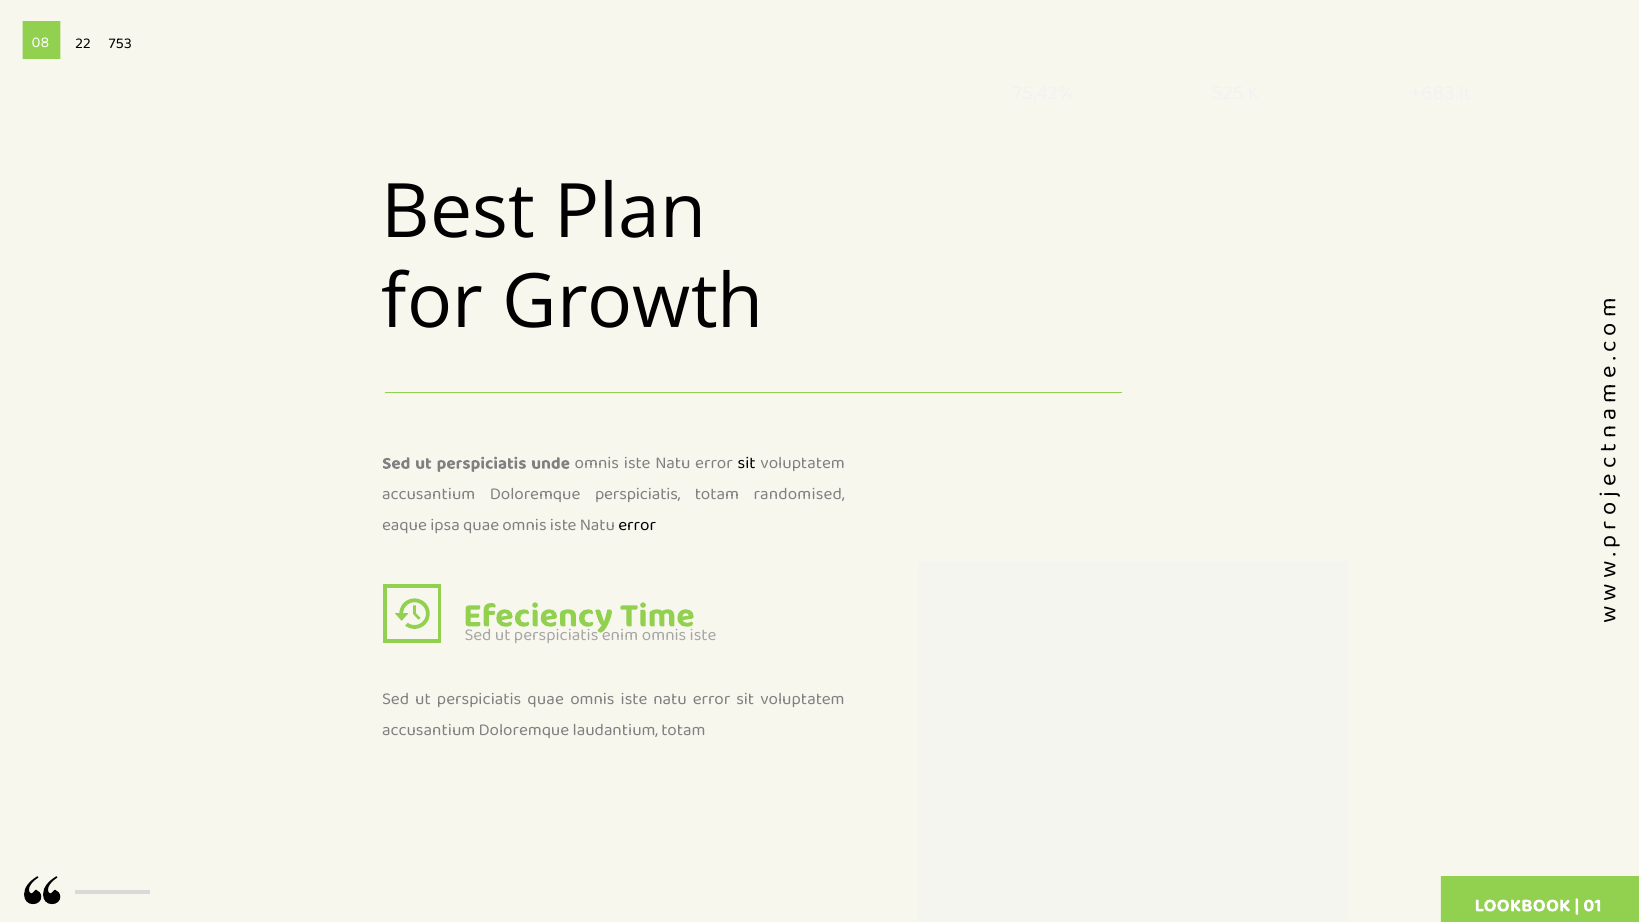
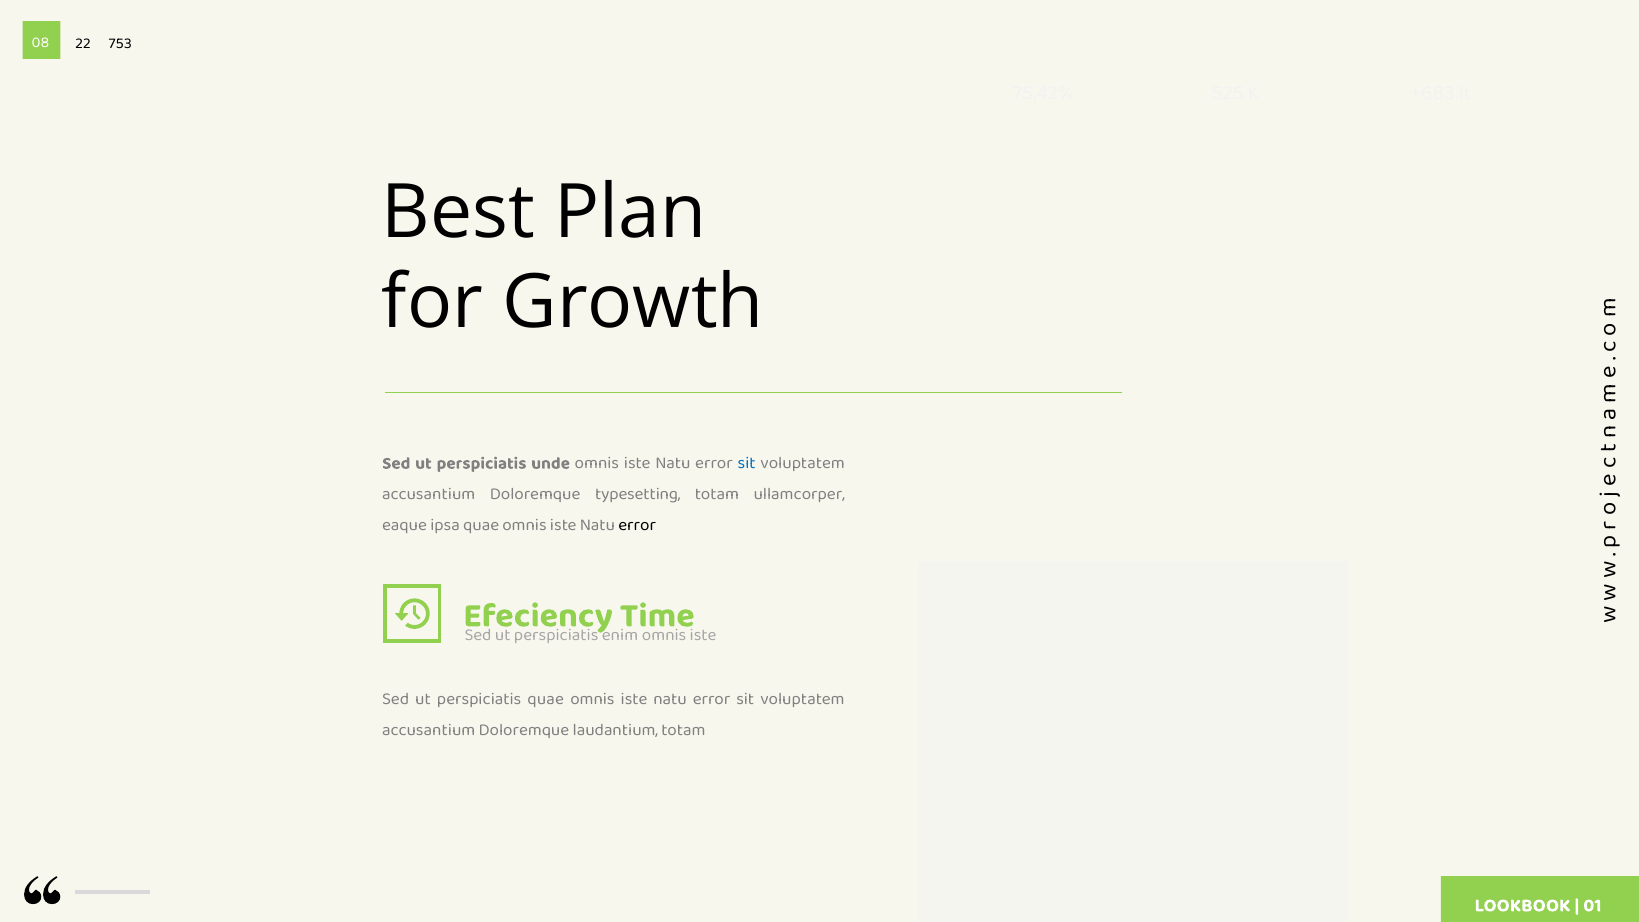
sit at (747, 463) colour: black -> blue
Doloremque perspiciatis: perspiciatis -> typesetting
randomised: randomised -> ullamcorper
